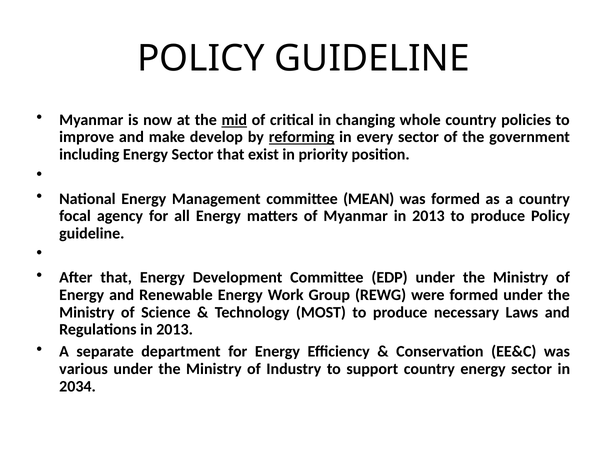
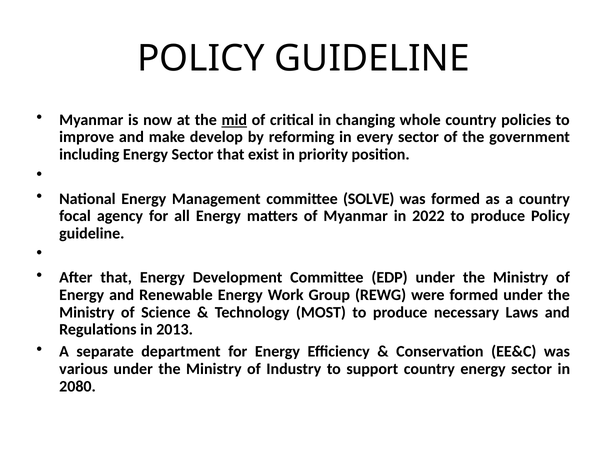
reforming underline: present -> none
MEAN: MEAN -> SOLVE
Myanmar in 2013: 2013 -> 2022
2034: 2034 -> 2080
